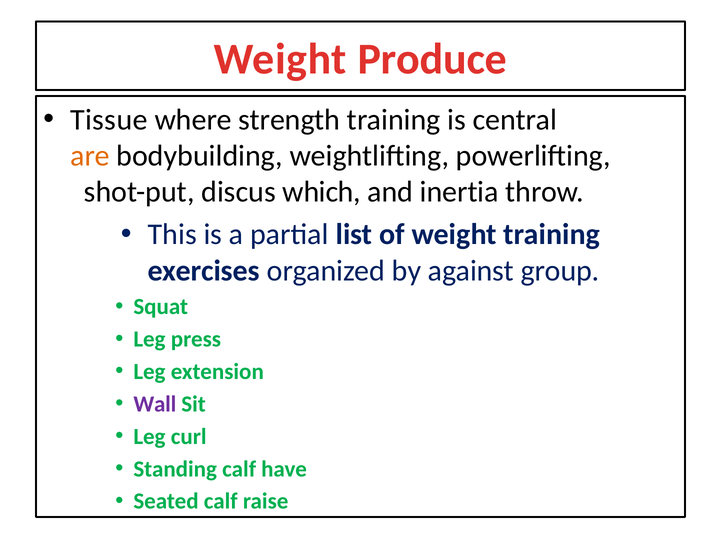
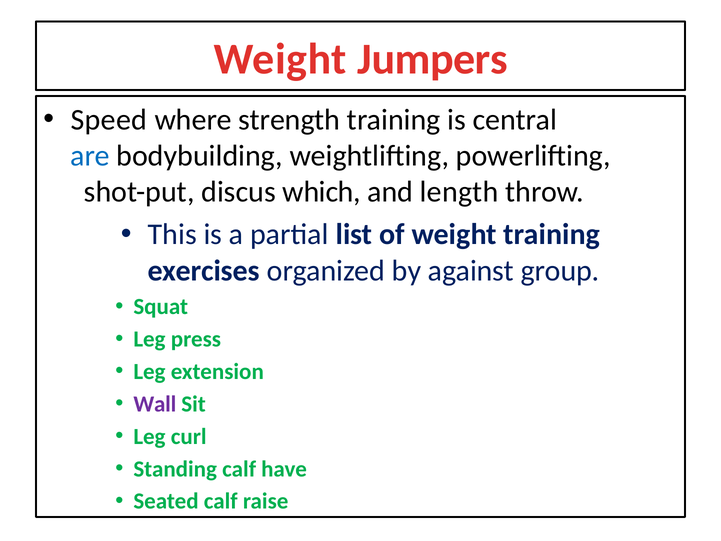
Produce: Produce -> Jumpers
Tissue: Tissue -> Speed
are colour: orange -> blue
inertia: inertia -> length
